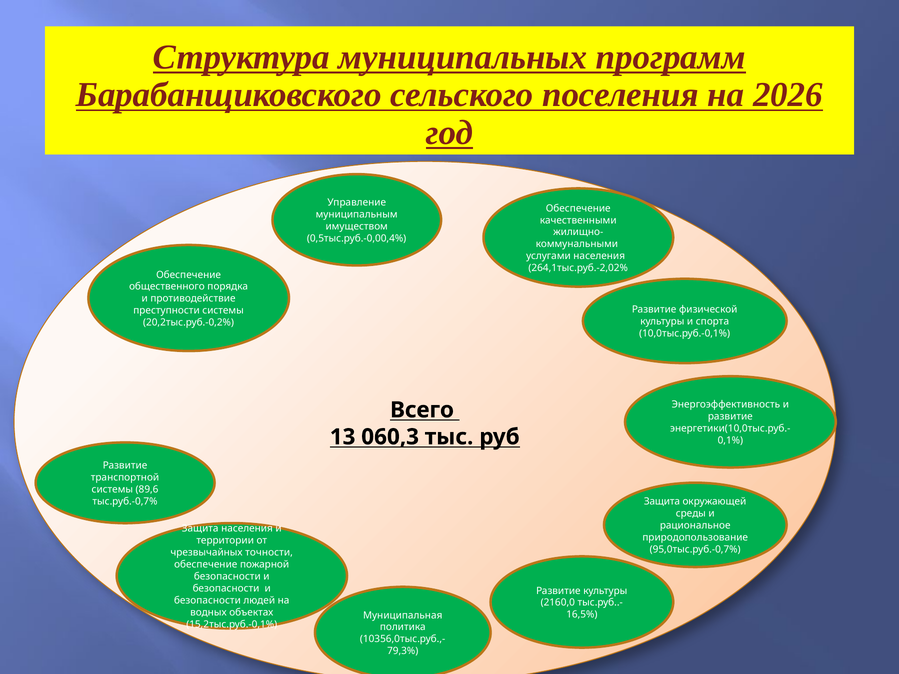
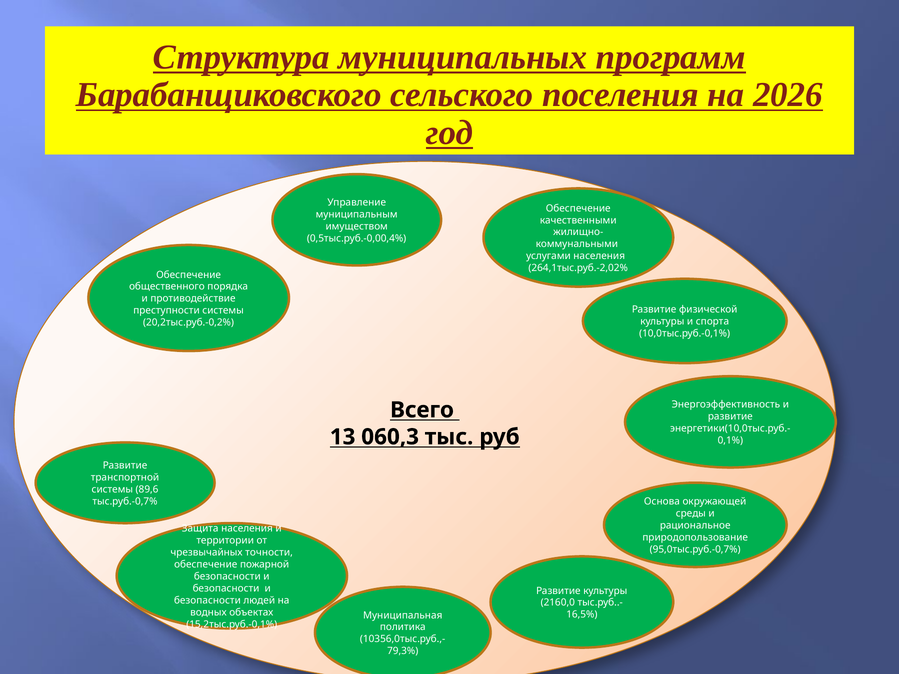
Защита at (662, 502): Защита -> Основа
